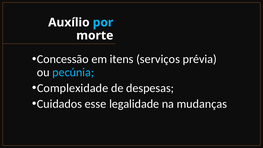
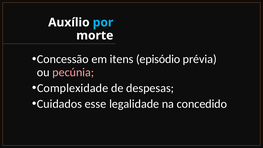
serviços: serviços -> episódio
pecúnia colour: light blue -> pink
mudanças: mudanças -> concedido
